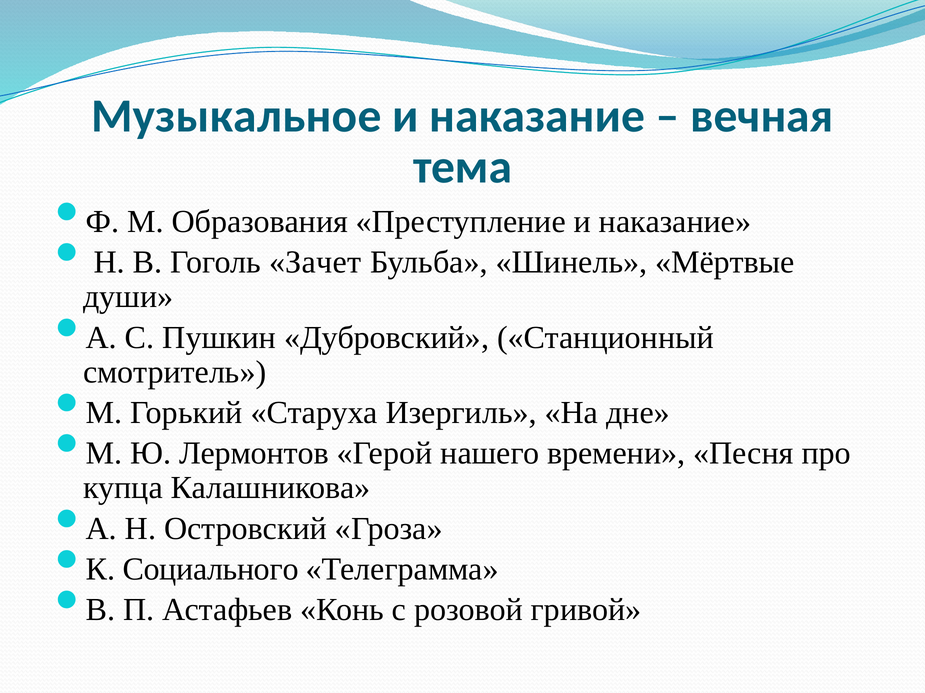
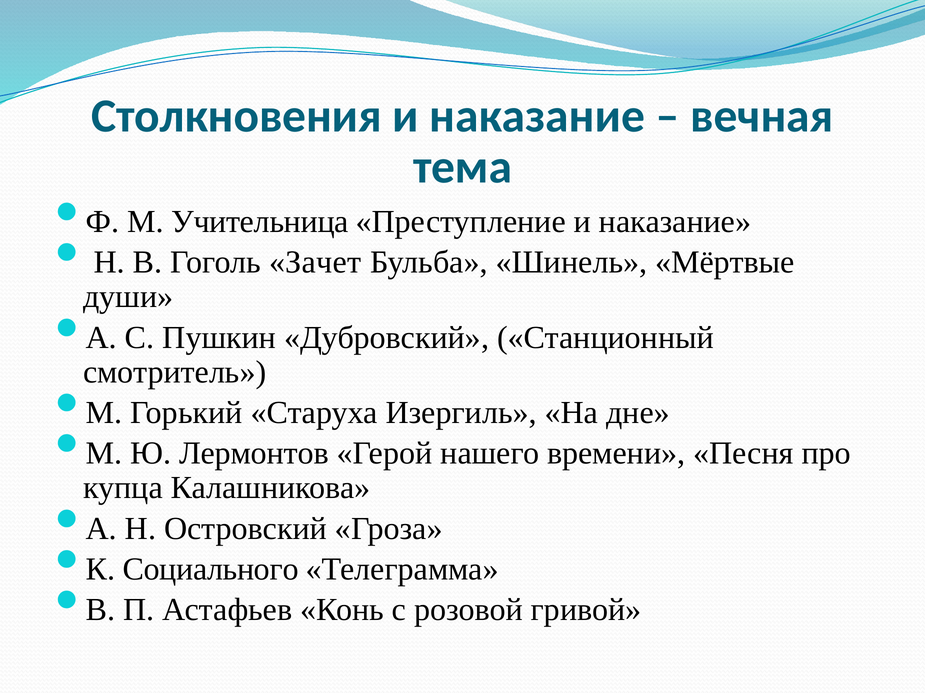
Музыкальное: Музыкальное -> Столкновения
Образования: Образования -> Учительница
